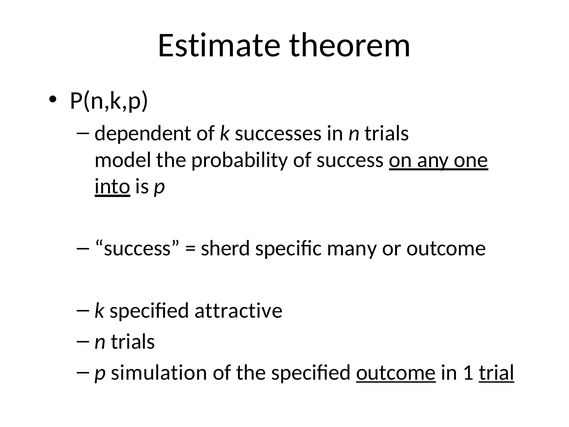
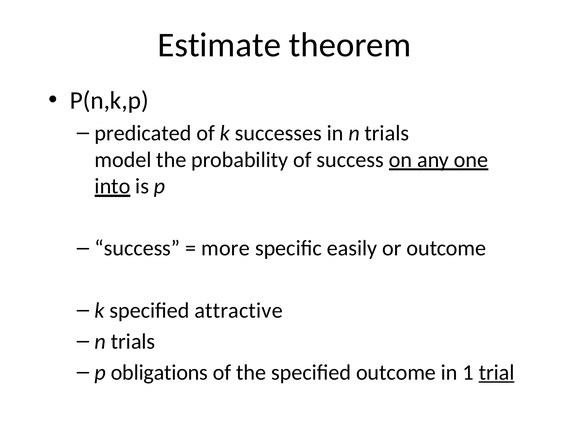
dependent: dependent -> predicated
sherd: sherd -> more
many: many -> easily
simulation: simulation -> obligations
outcome at (396, 372) underline: present -> none
